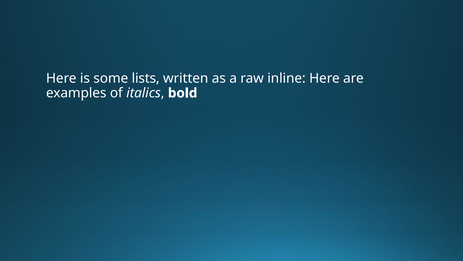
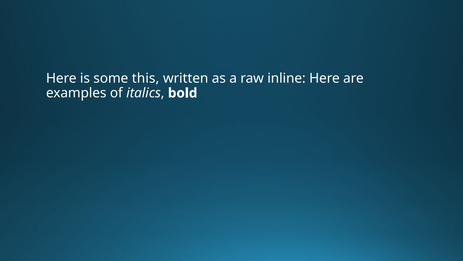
lists: lists -> this
